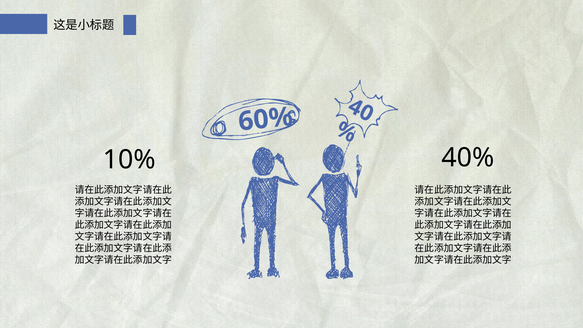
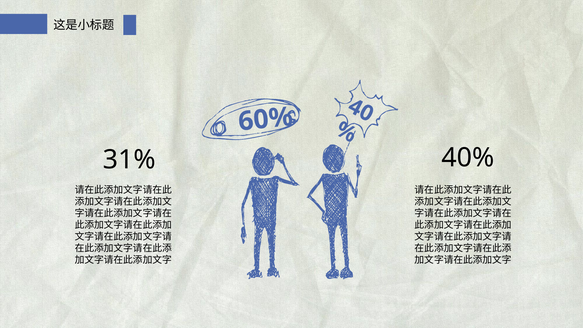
10%: 10% -> 31%
